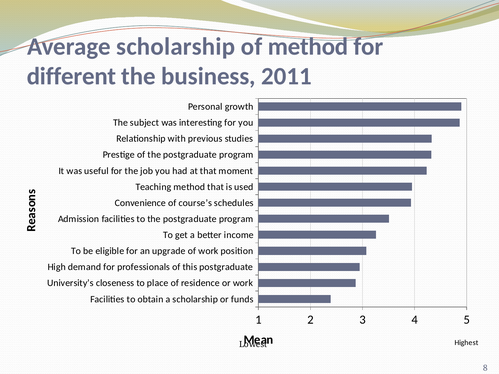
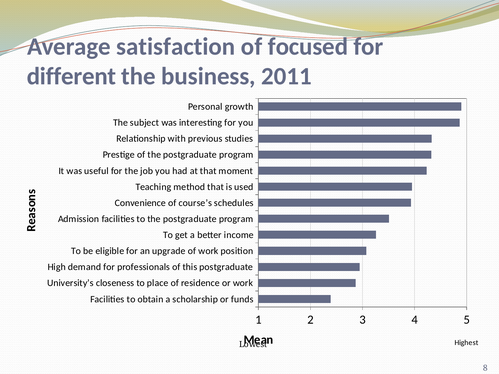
Average scholarship: scholarship -> satisfaction
of method: method -> focused
